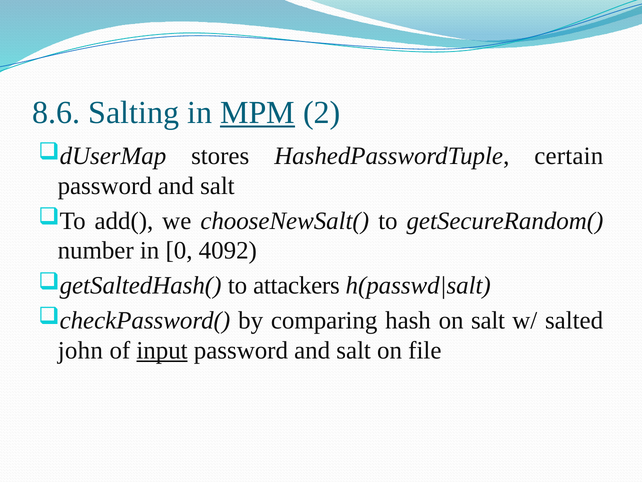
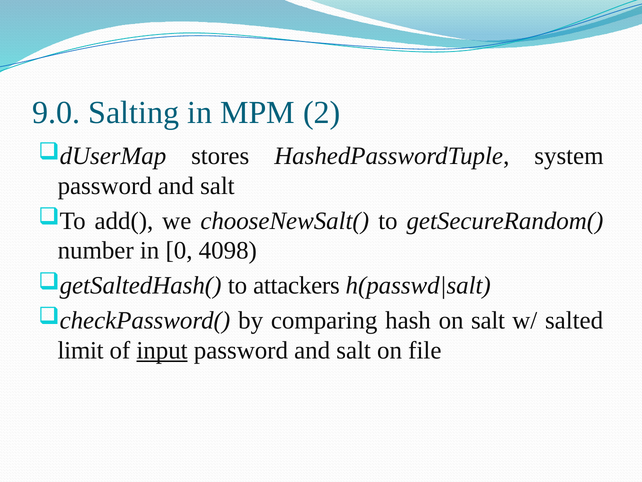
8.6: 8.6 -> 9.0
MPM underline: present -> none
certain: certain -> system
4092: 4092 -> 4098
john: john -> limit
